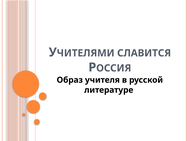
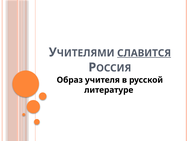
СЛАВИТСЯ underline: none -> present
